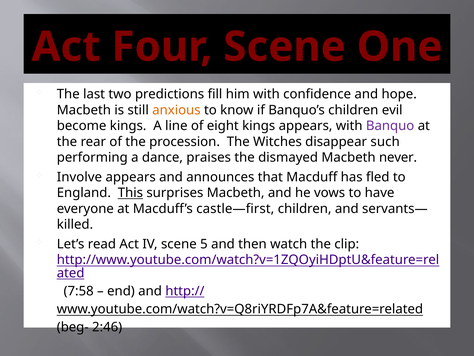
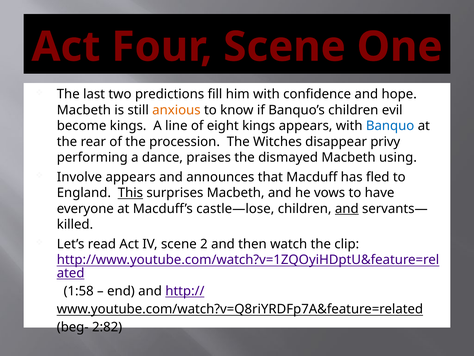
Banquo colour: purple -> blue
such: such -> privy
never: never -> using
castle—first: castle—first -> castle—lose
and at (347, 208) underline: none -> present
5: 5 -> 2
7:58: 7:58 -> 1:58
2:46: 2:46 -> 2:82
